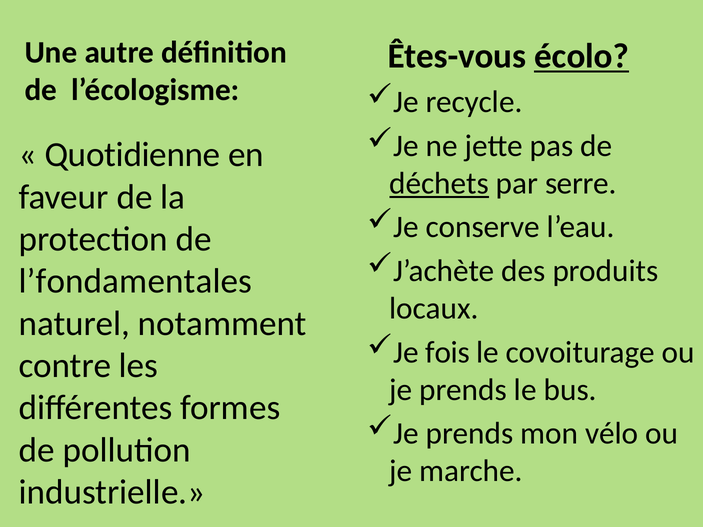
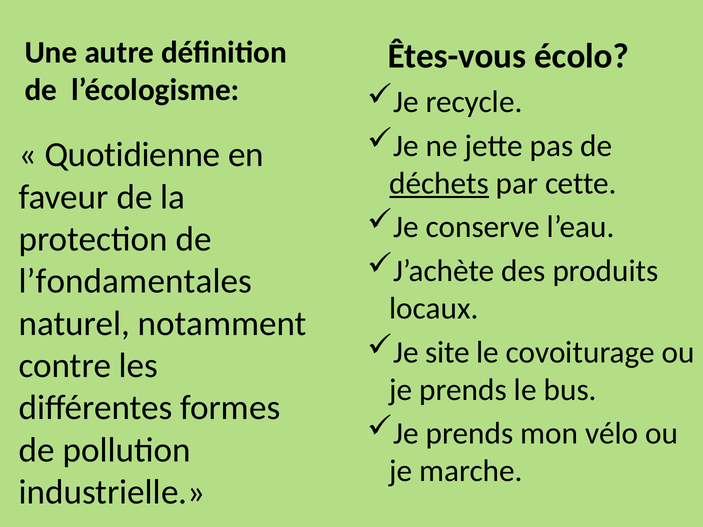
écolo underline: present -> none
serre: serre -> cette
fois: fois -> site
